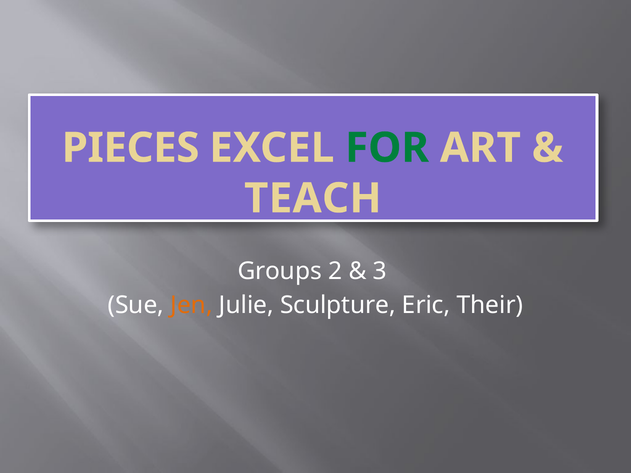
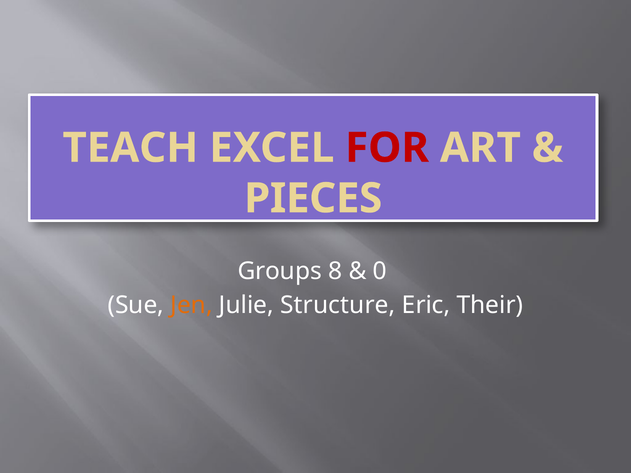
PIECES: PIECES -> TEACH
FOR colour: green -> red
TEACH: TEACH -> PIECES
2: 2 -> 8
3: 3 -> 0
Sculpture: Sculpture -> Structure
